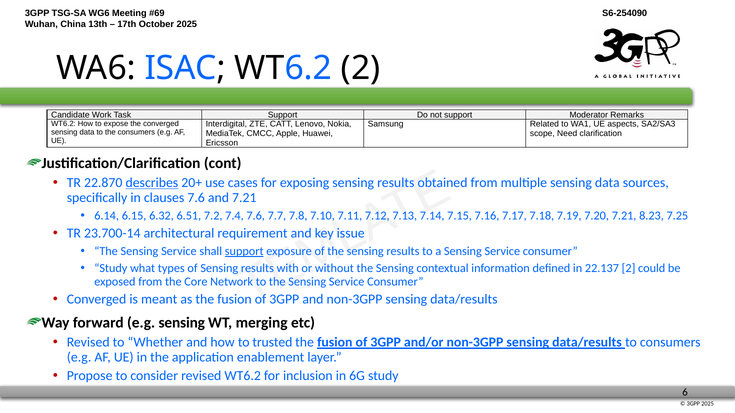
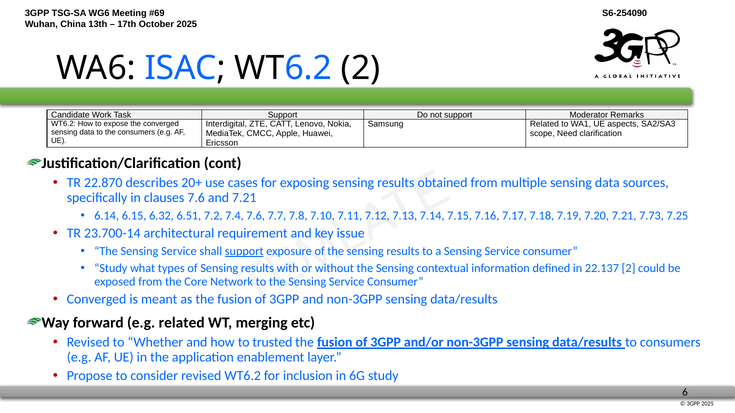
describes underline: present -> none
8.23: 8.23 -> 7.73
e.g sensing: sensing -> related
